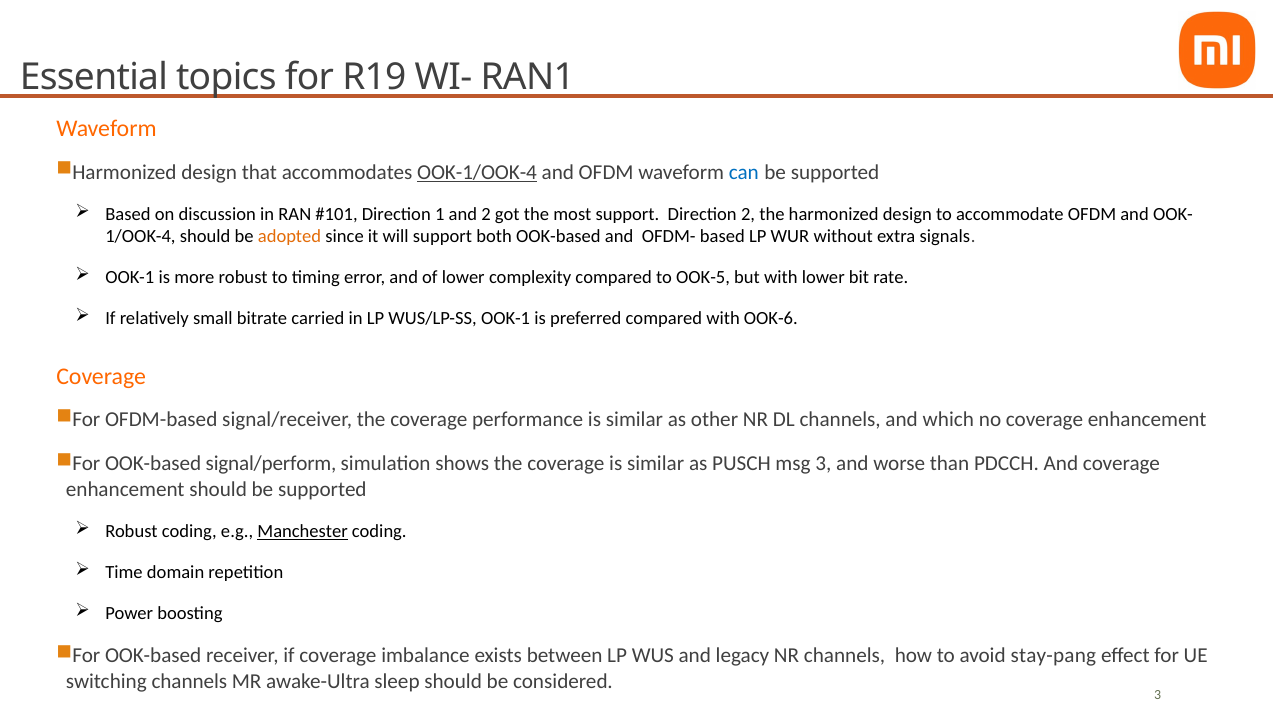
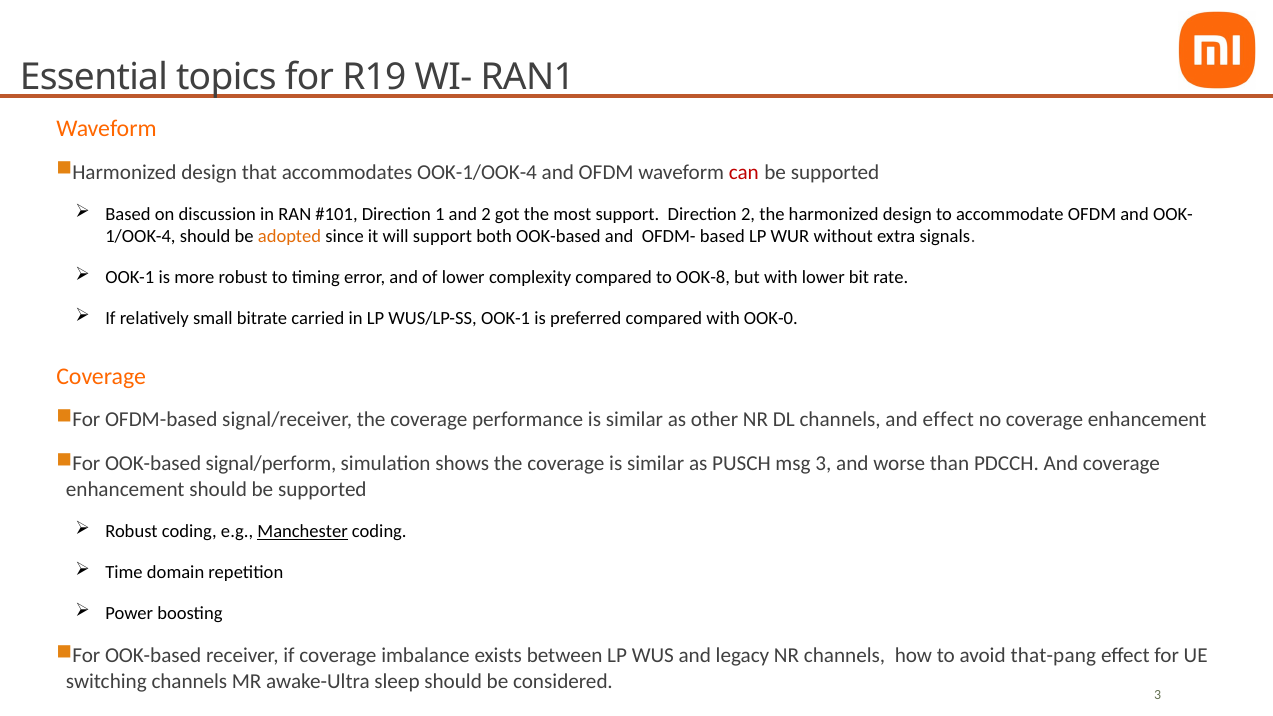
OOK-1/OOK-4 underline: present -> none
can colour: blue -> red
OOK-5: OOK-5 -> OOK-8
OOK-6: OOK-6 -> OOK-0
and which: which -> effect
stay-pang: stay-pang -> that-pang
